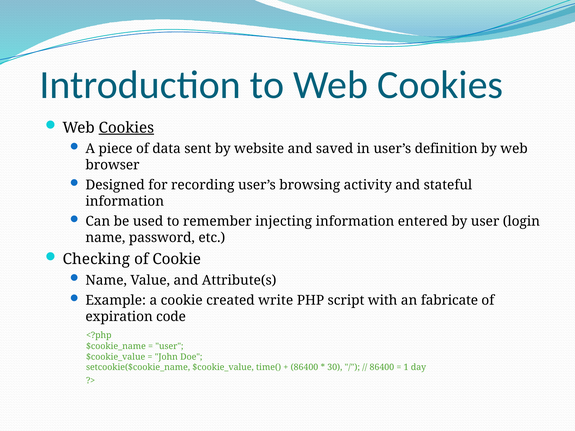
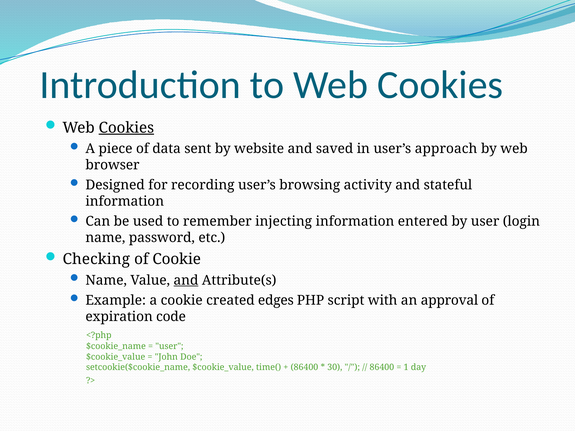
definition: definition -> approach
and at (186, 280) underline: none -> present
write: write -> edges
fabricate: fabricate -> approval
